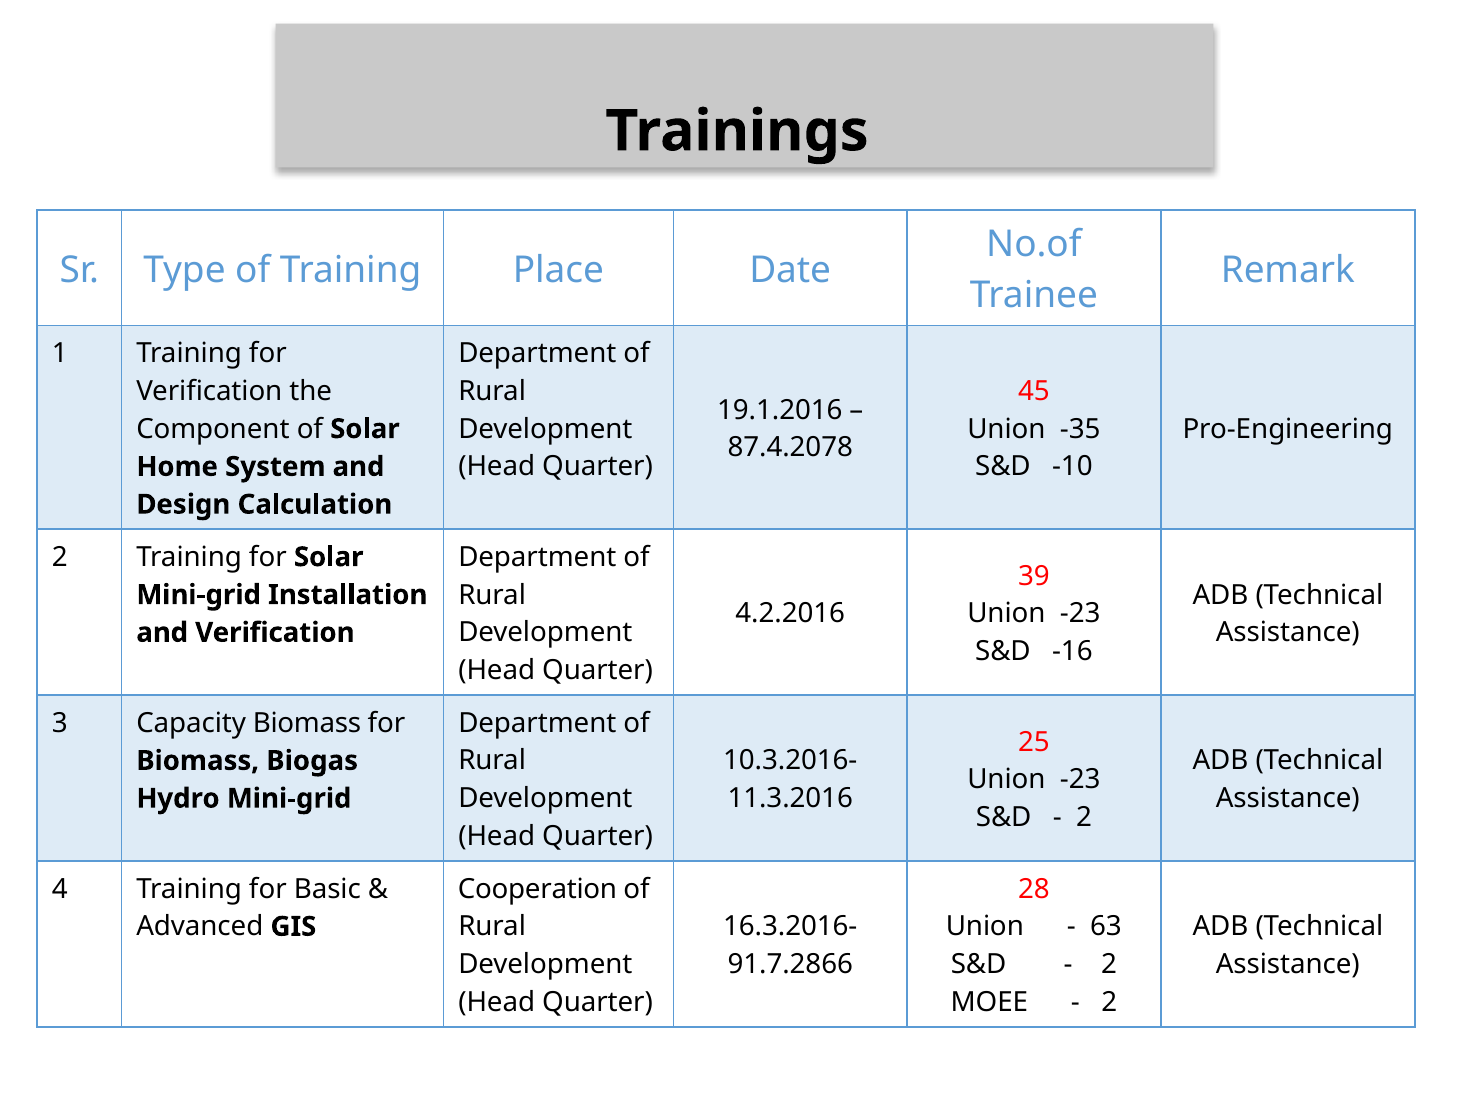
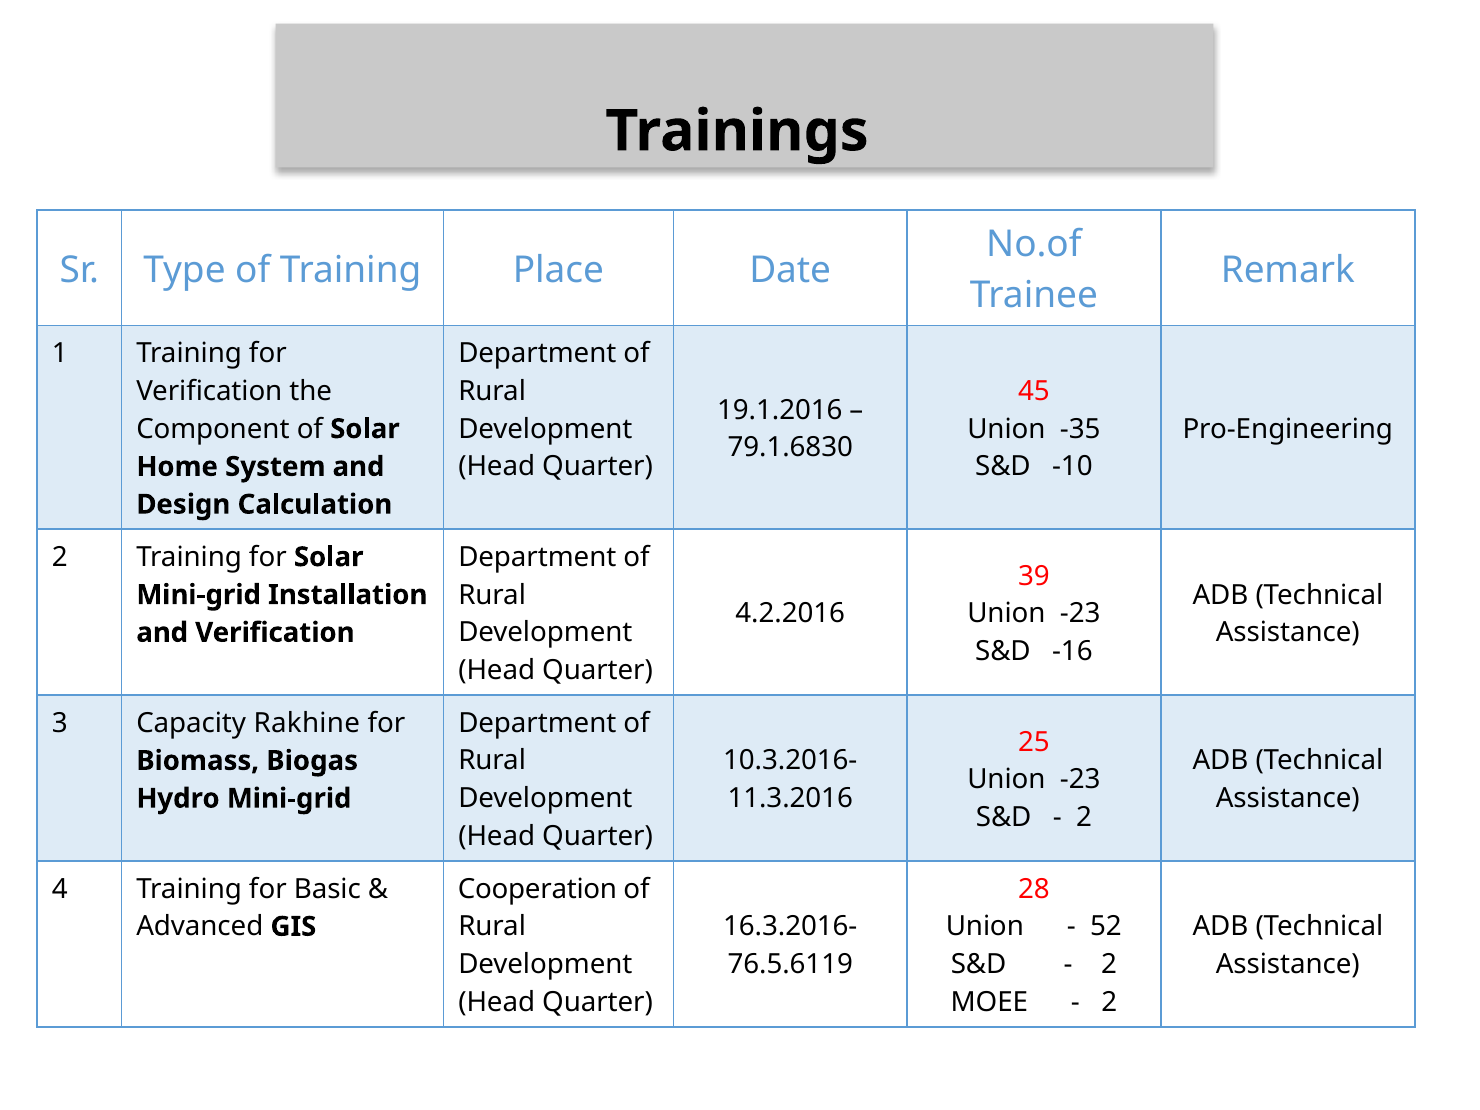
87.4.2078: 87.4.2078 -> 79.1.6830
Capacity Biomass: Biomass -> Rakhine
63: 63 -> 52
91.7.2866: 91.7.2866 -> 76.5.6119
